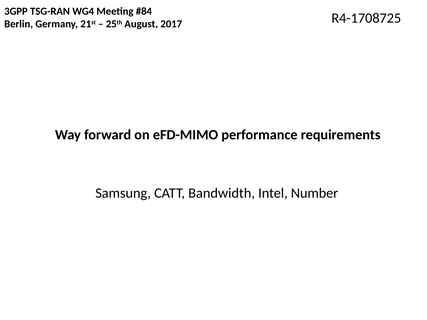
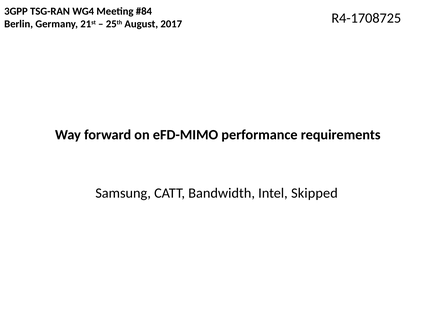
Number: Number -> Skipped
